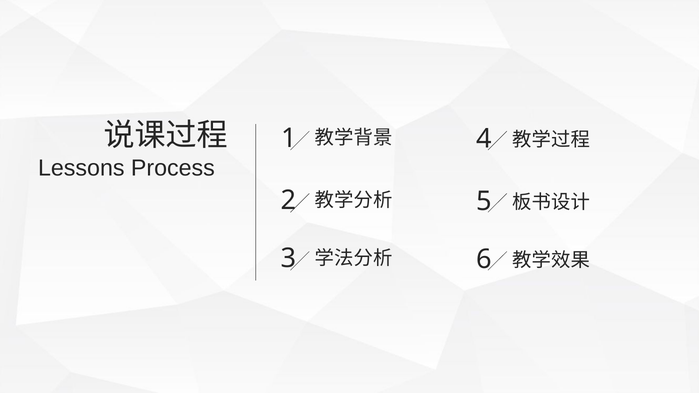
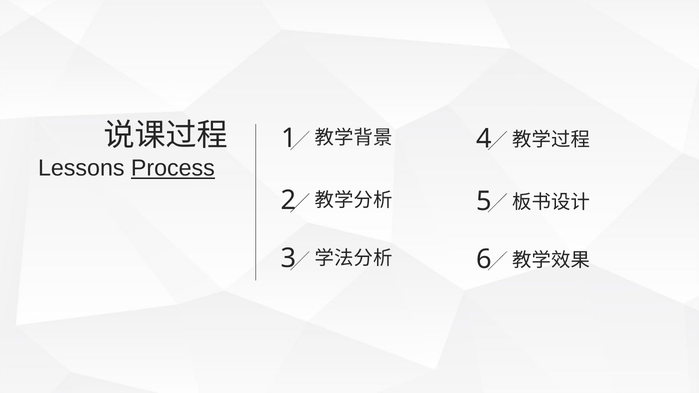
Process underline: none -> present
